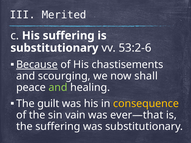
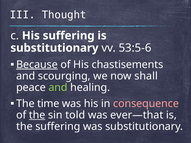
Merited: Merited -> Thought
53:2-6: 53:2-6 -> 53:5-6
guilt: guilt -> time
consequence colour: yellow -> pink
the at (37, 115) underline: none -> present
vain: vain -> told
